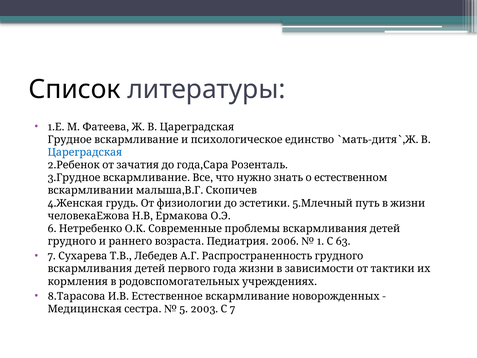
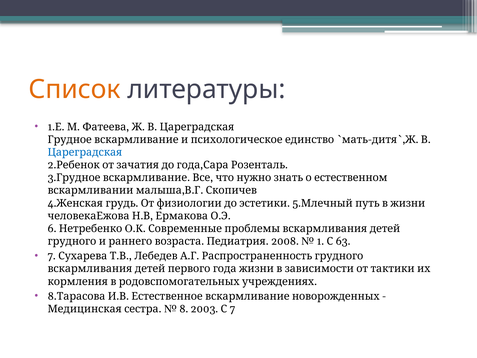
Список colour: black -> orange
2006: 2006 -> 2008
5 at (184, 309): 5 -> 8
